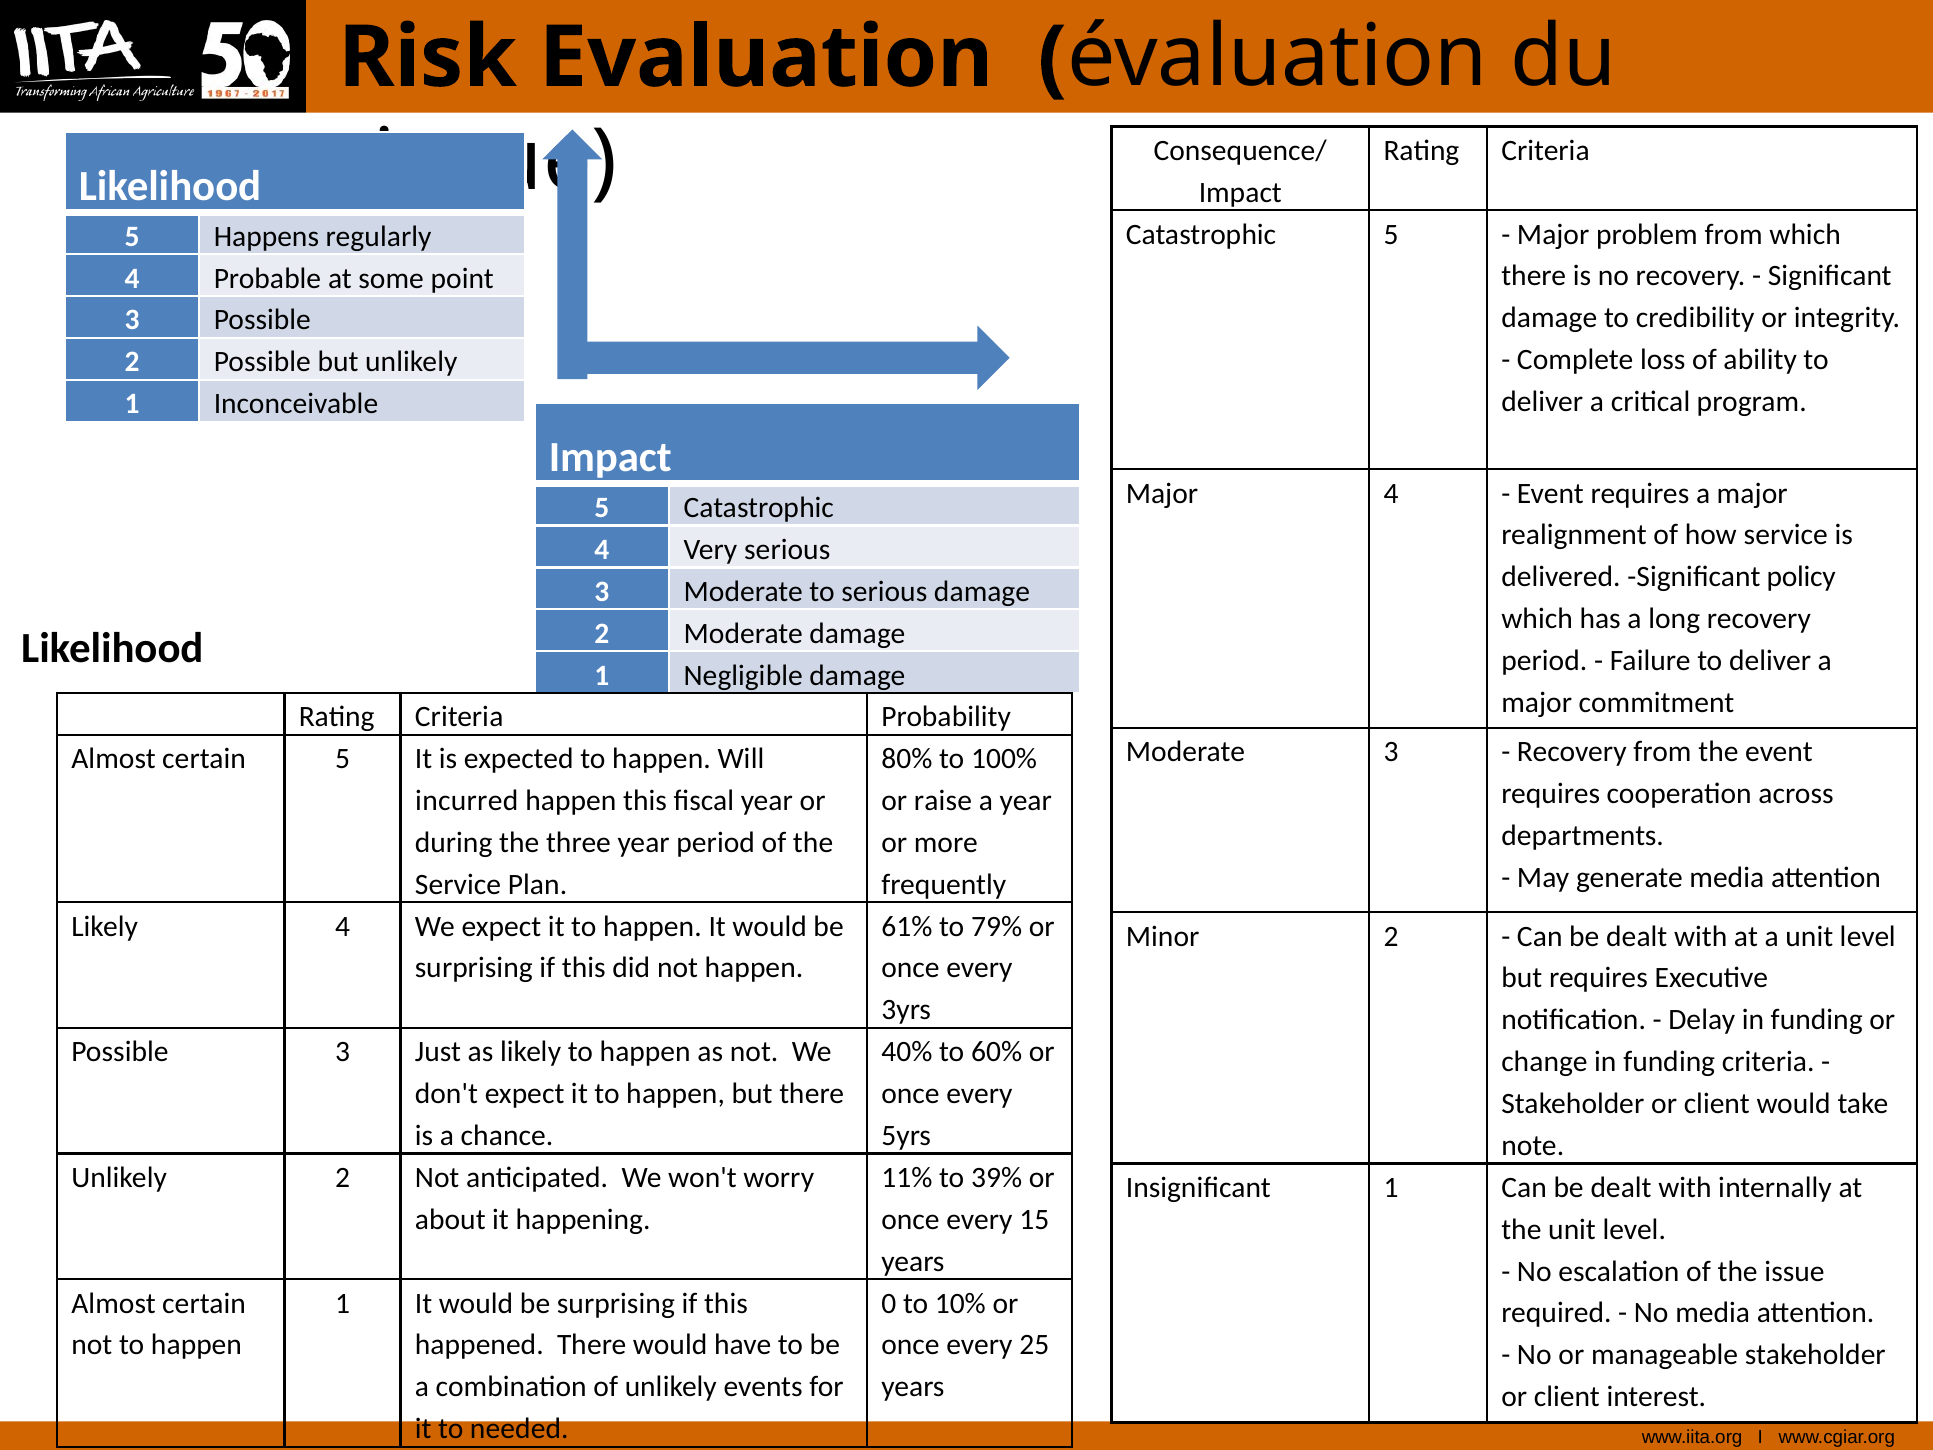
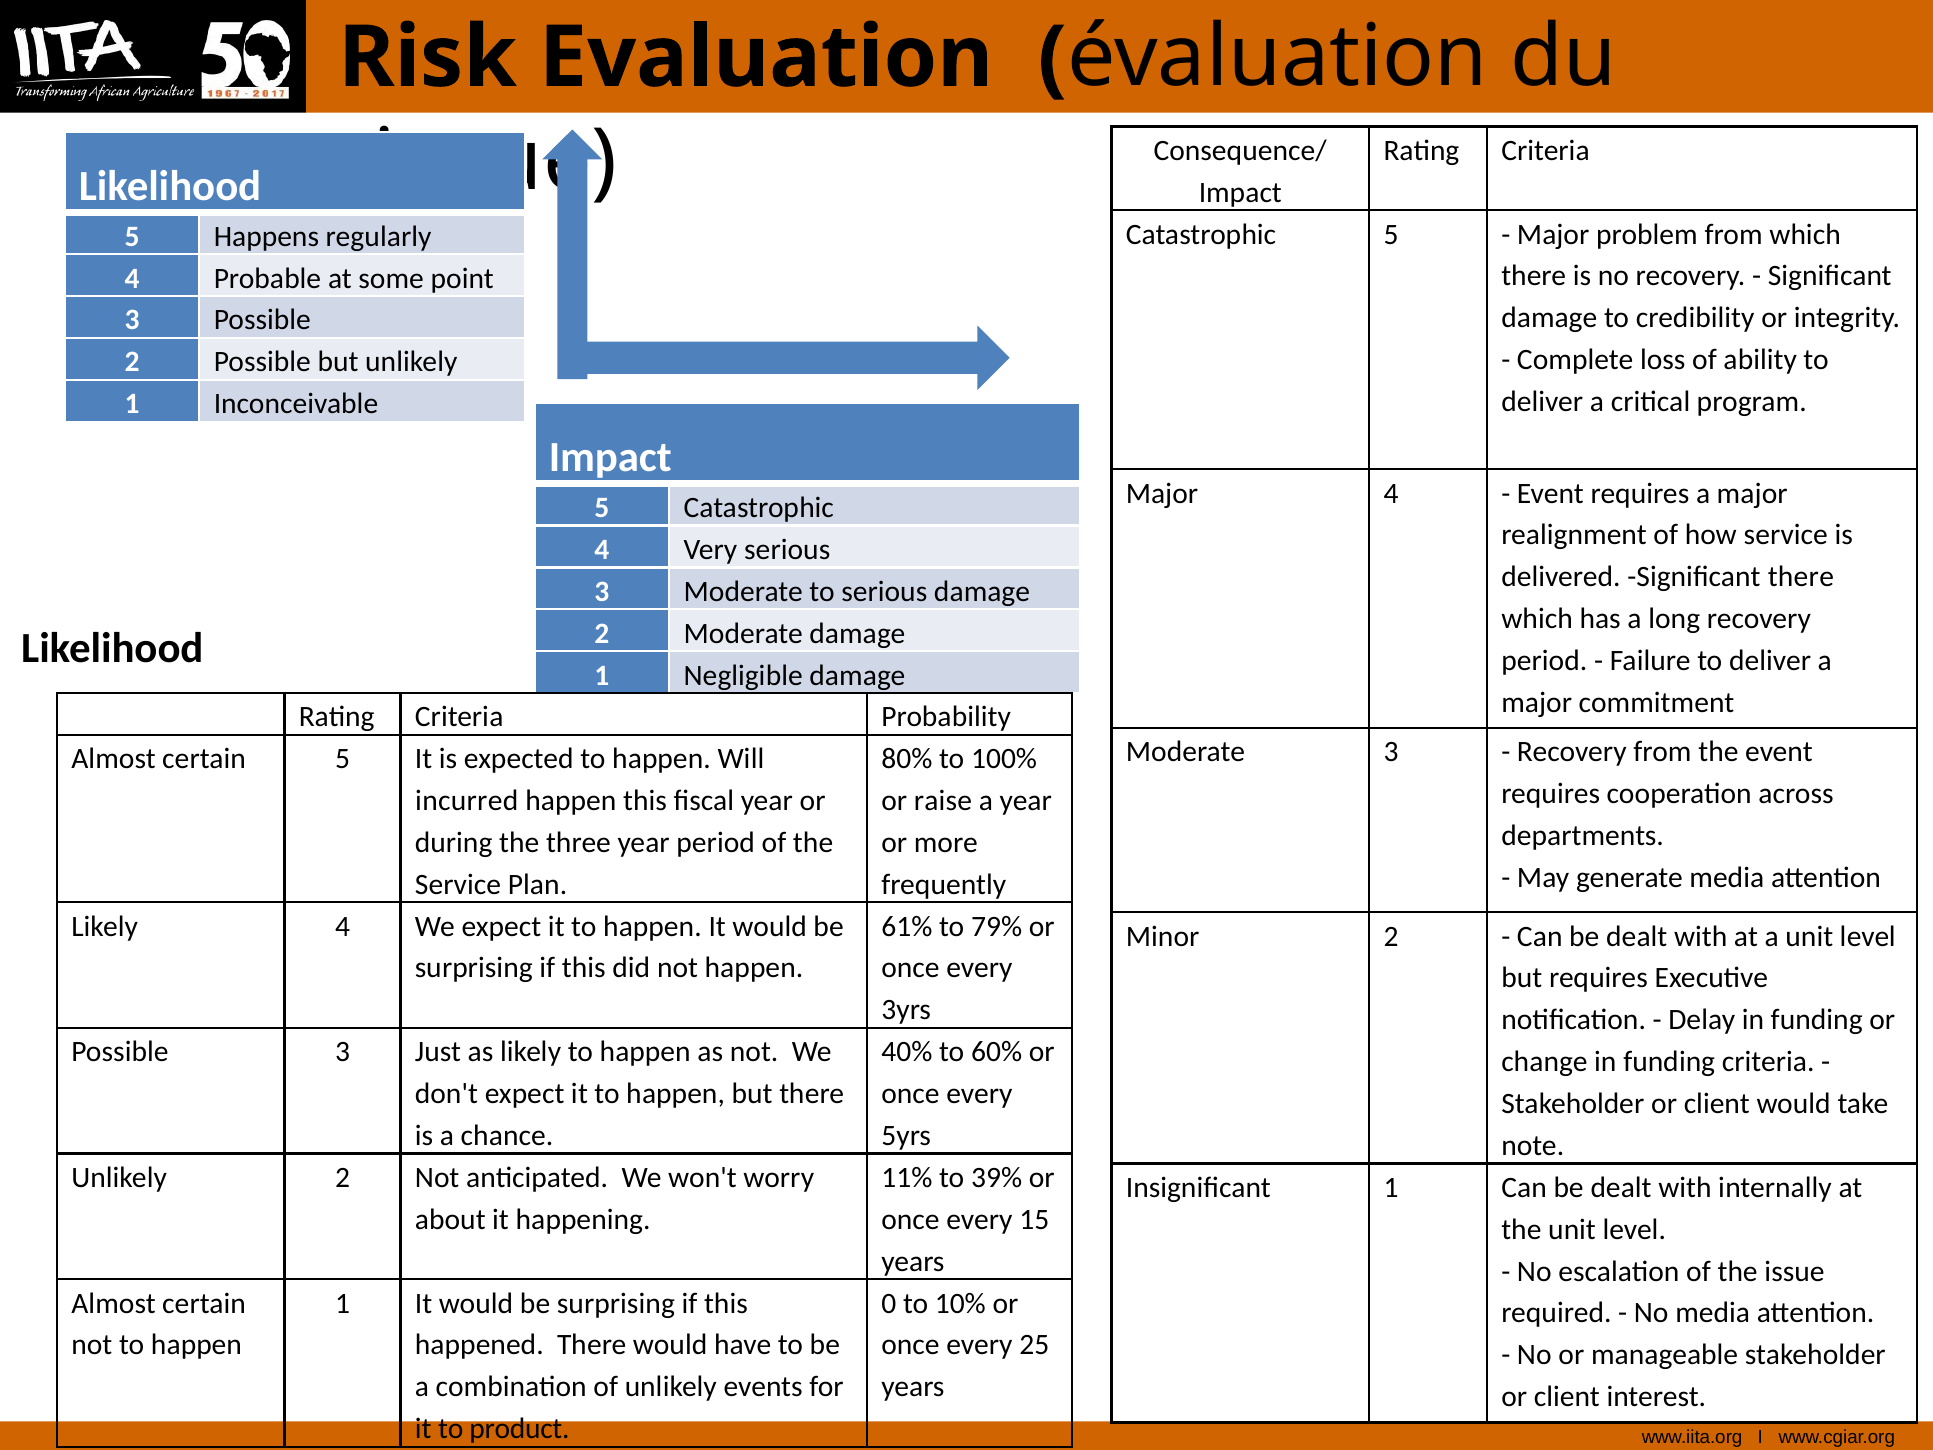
Significant policy: policy -> there
needed: needed -> product
